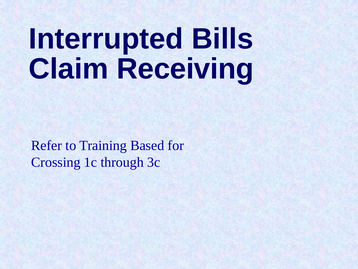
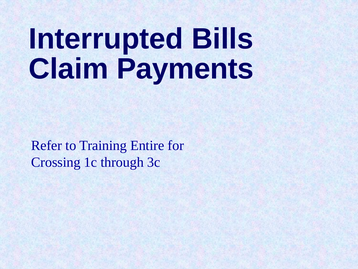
Receiving: Receiving -> Payments
Based: Based -> Entire
